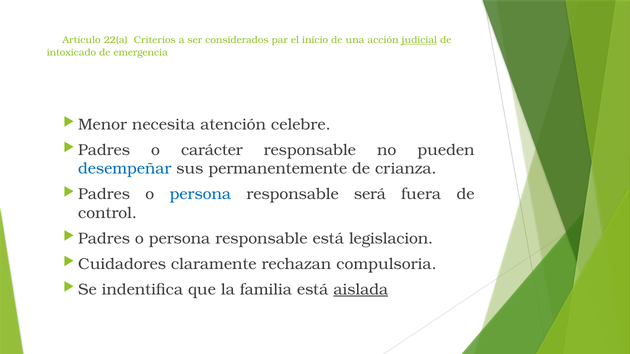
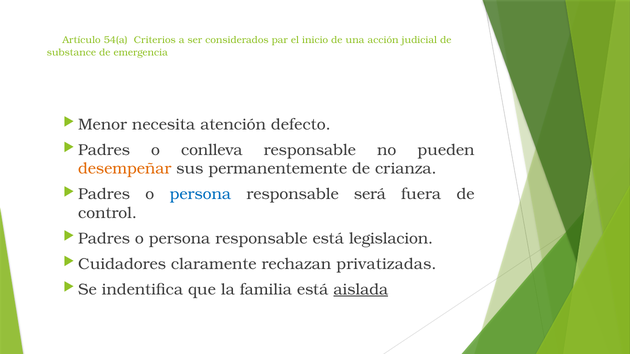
22(a: 22(a -> 54(a
judicial at (419, 40) underline: present -> none
intoxicado: intoxicado -> substance
celebre: celebre -> defecto
carácter: carácter -> conlleva
desempeñar colour: blue -> orange
compulsoria: compulsoria -> privatizadas
